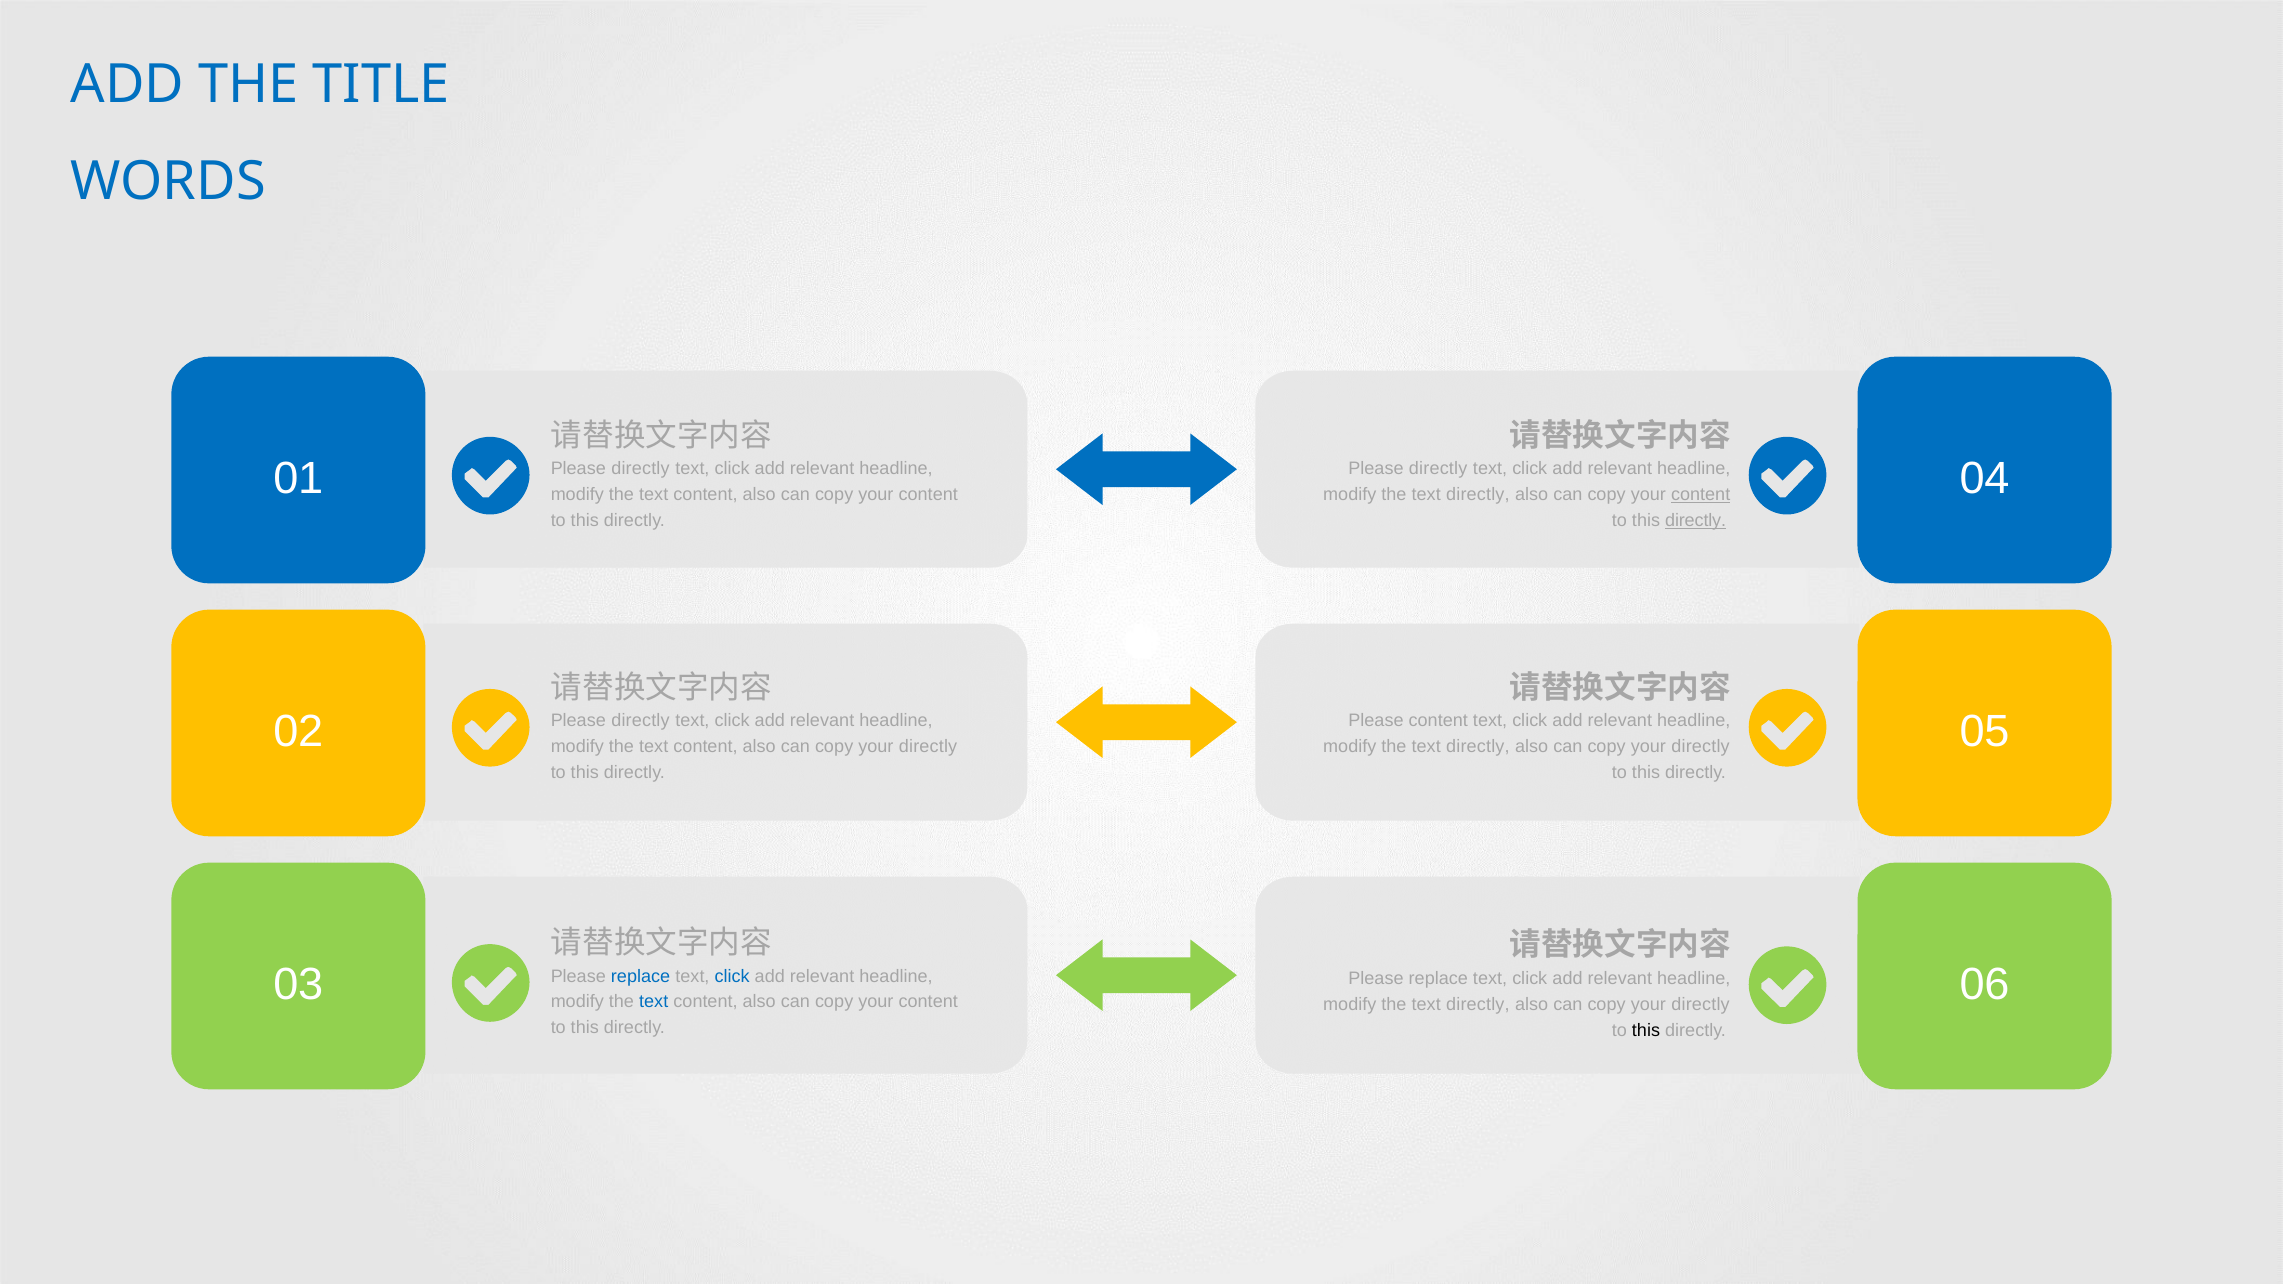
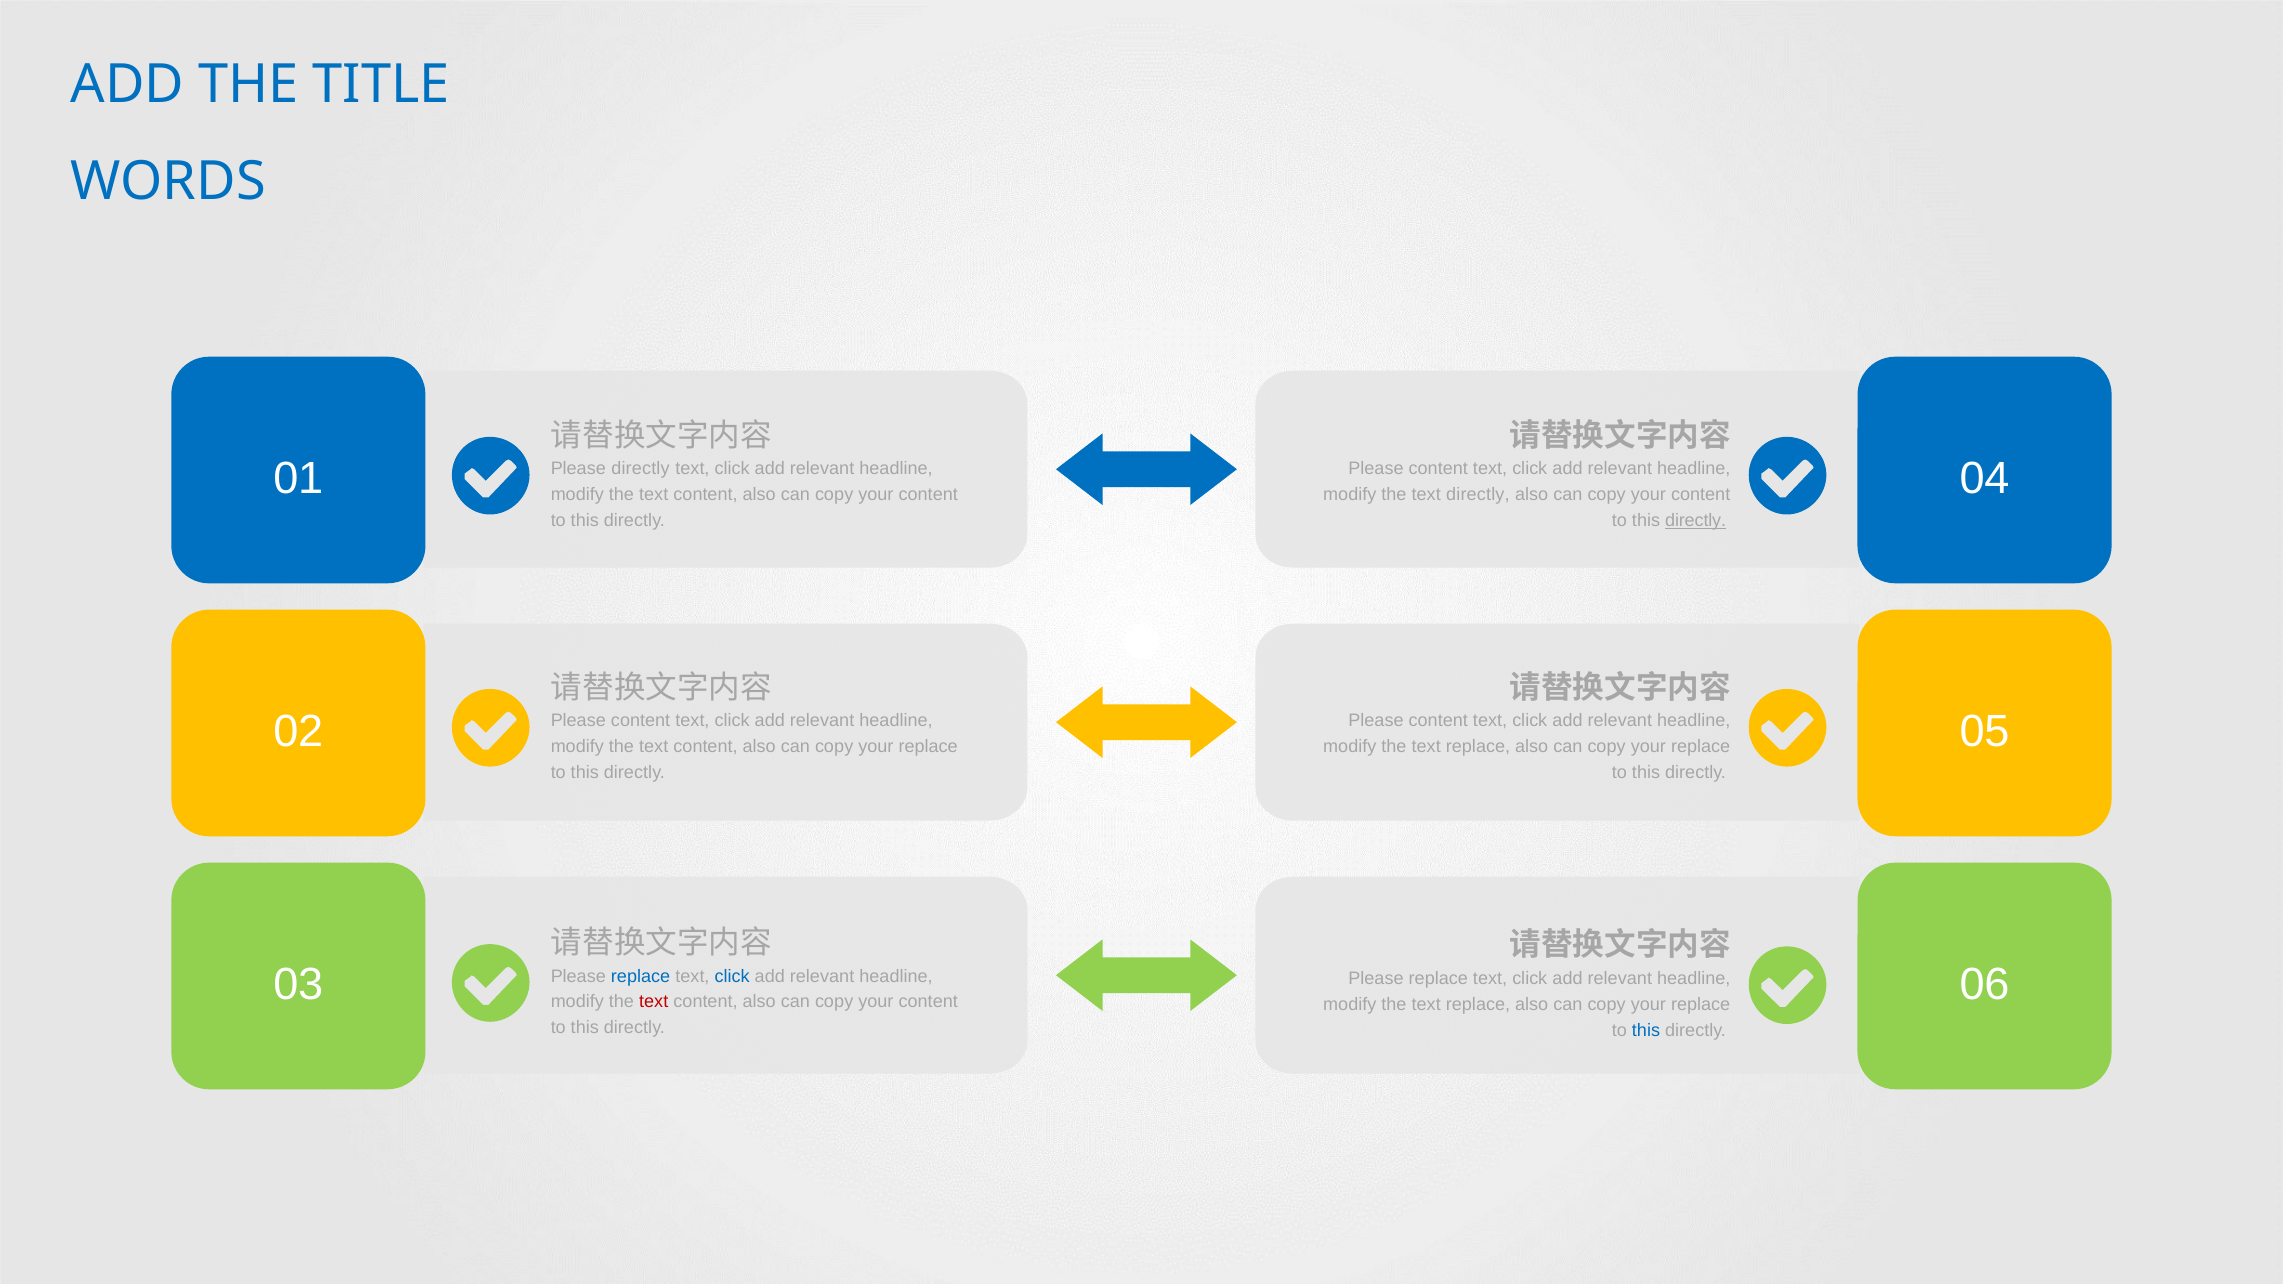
directly at (1438, 469): directly -> content
content at (1701, 495) underline: present -> none
directly at (640, 721): directly -> content
directly at (928, 747): directly -> replace
directly at (1478, 747): directly -> replace
directly at (1701, 747): directly -> replace
text at (654, 1002) colour: blue -> red
directly at (1478, 1004): directly -> replace
directly at (1701, 1004): directly -> replace
this at (1646, 1030) colour: black -> blue
